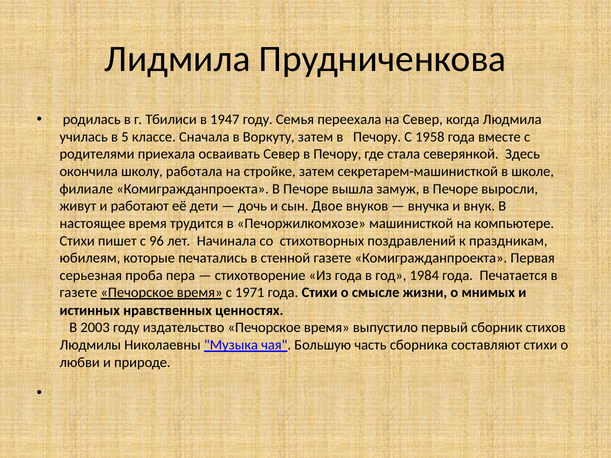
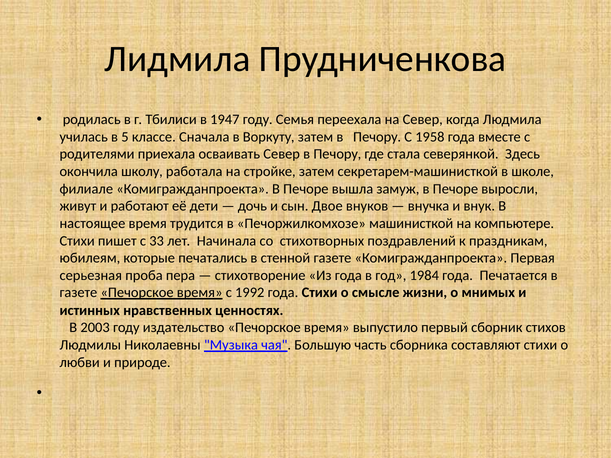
96: 96 -> 33
1971: 1971 -> 1992
